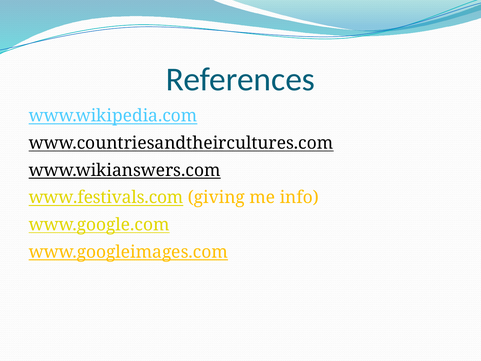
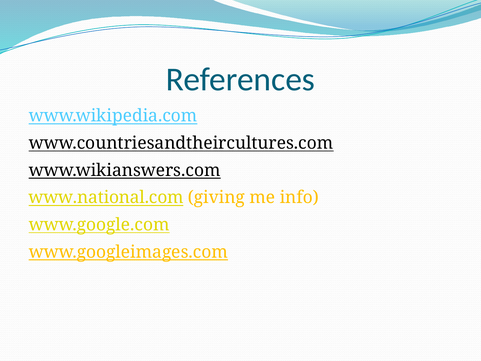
www.festivals.com: www.festivals.com -> www.national.com
